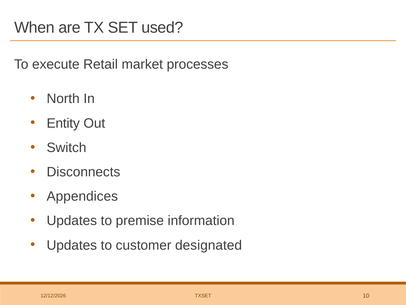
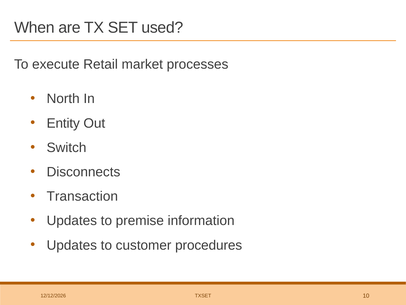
Appendices: Appendices -> Transaction
designated: designated -> procedures
